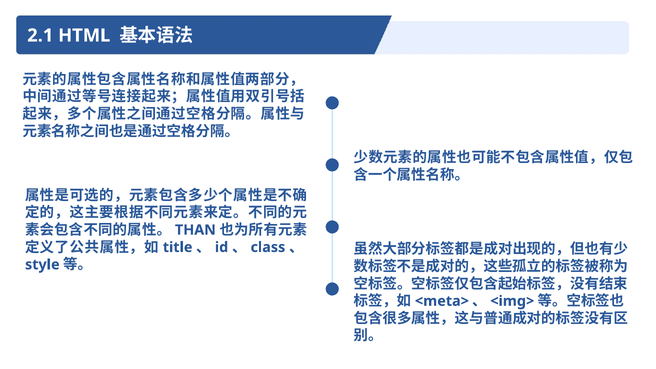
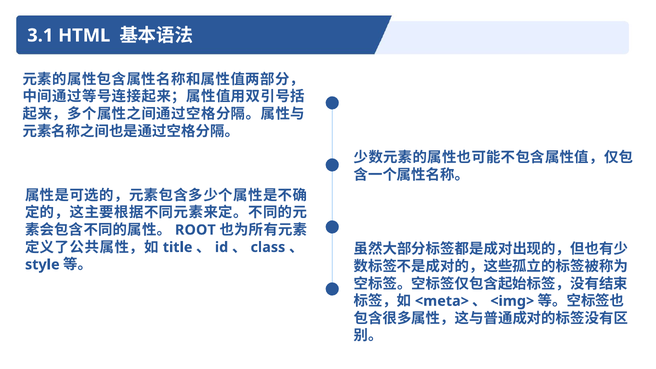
2.1: 2.1 -> 3.1
THAN: THAN -> ROOT
